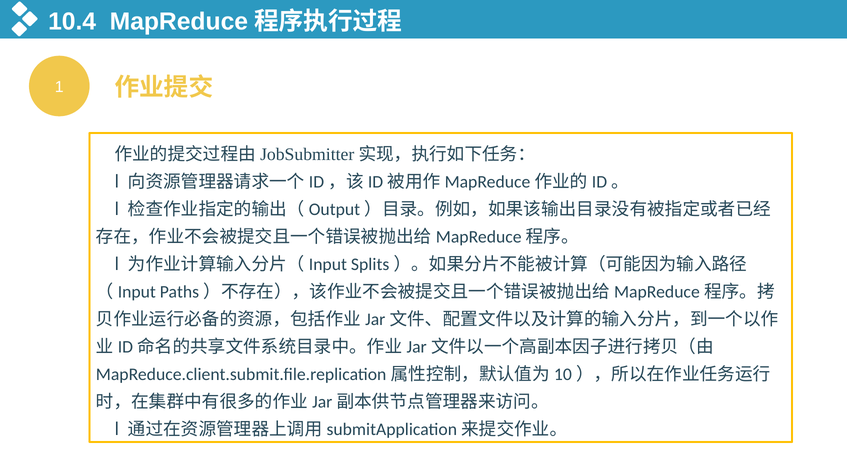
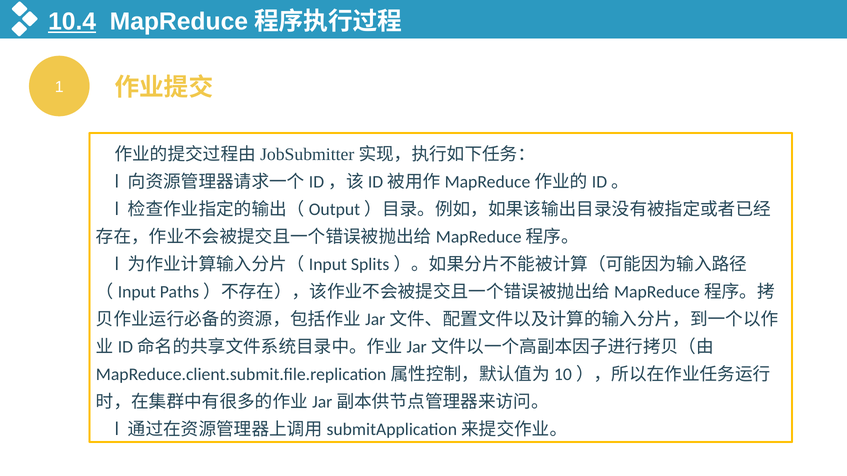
10.4 underline: none -> present
